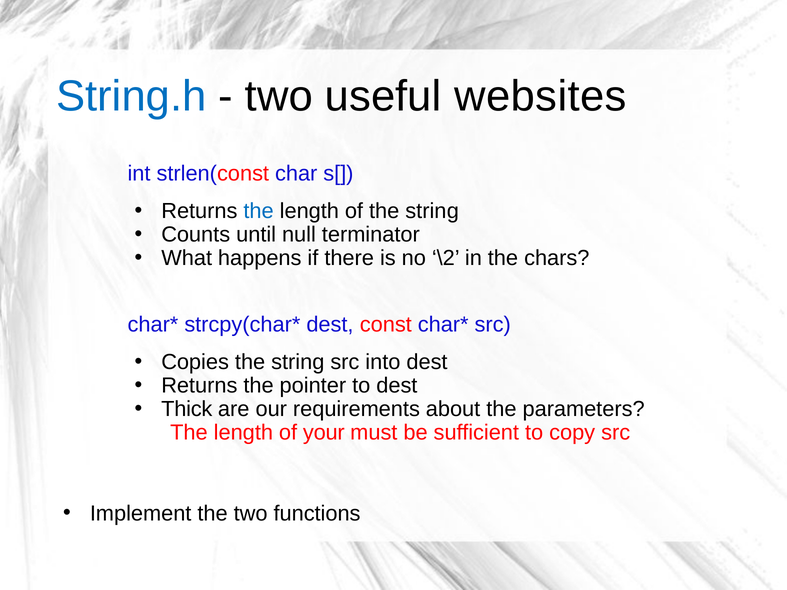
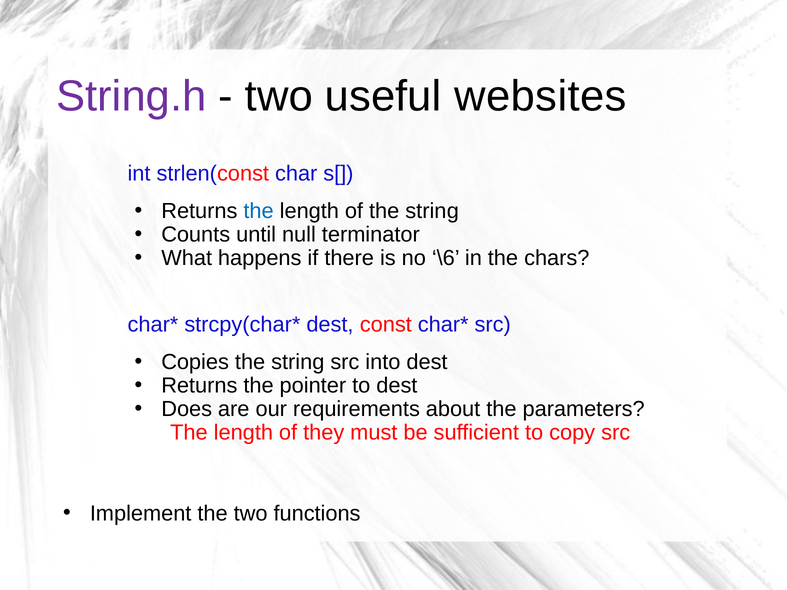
String.h colour: blue -> purple
\2: \2 -> \6
Thick: Thick -> Does
your: your -> they
